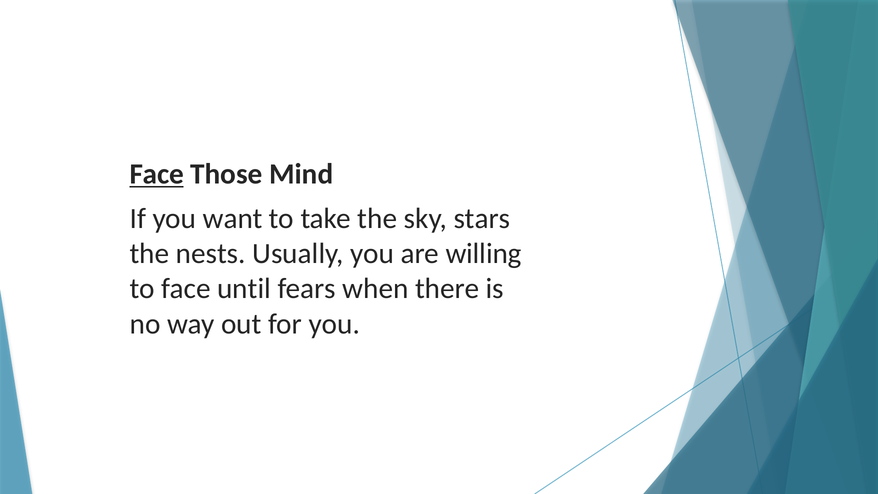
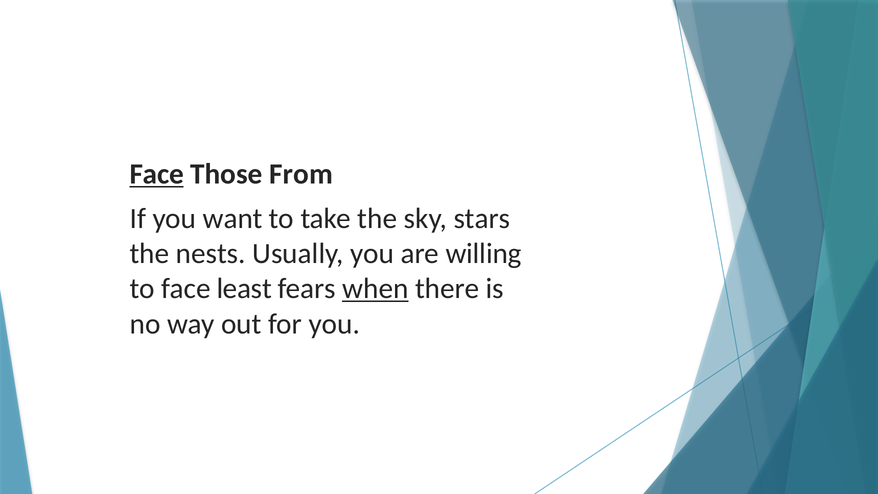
Mind: Mind -> From
until: until -> least
when underline: none -> present
